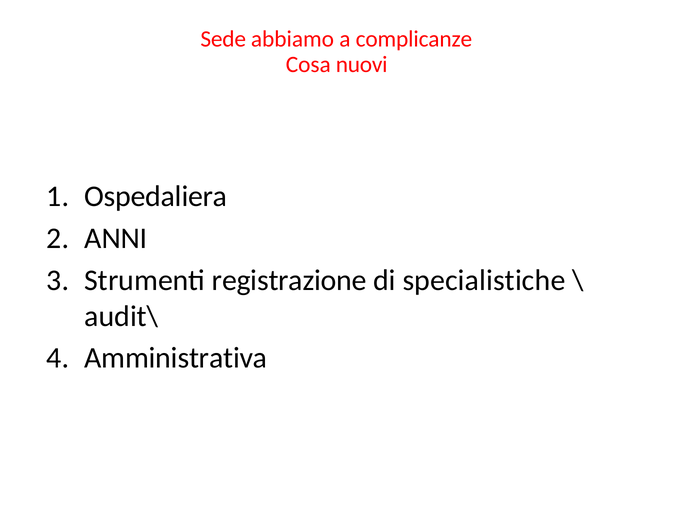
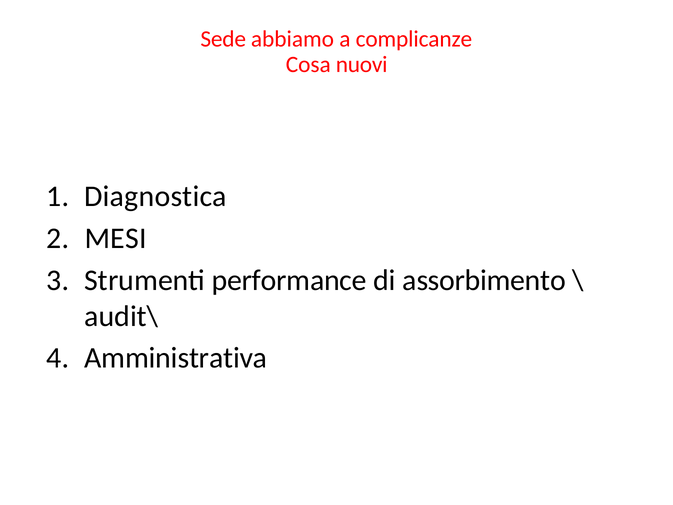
Ospedaliera: Ospedaliera -> Diagnostica
ANNI: ANNI -> MESI
registrazione: registrazione -> performance
specialistiche: specialistiche -> assorbimento
